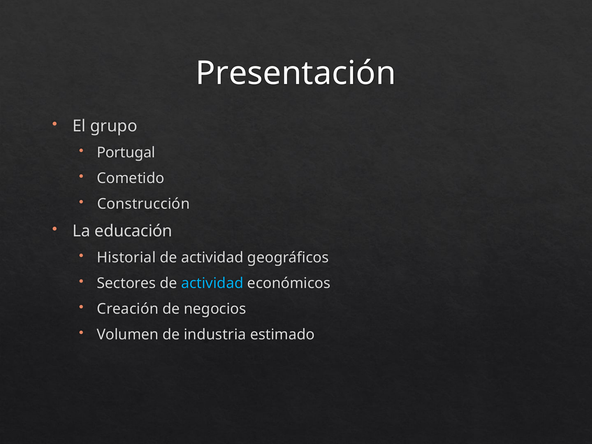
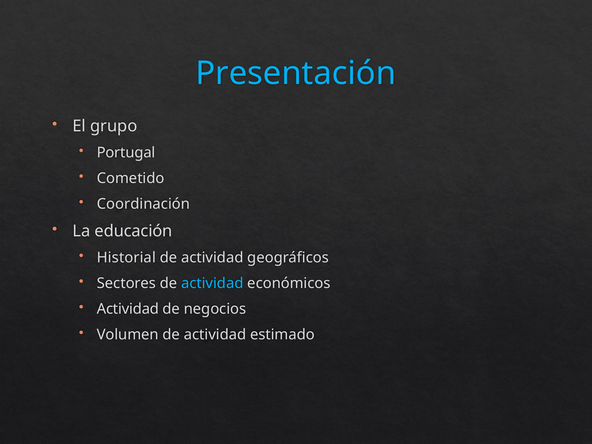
Presentación colour: white -> light blue
Construcción: Construcción -> Coordinación
Creación at (128, 309): Creación -> Actividad
Volumen de industria: industria -> actividad
